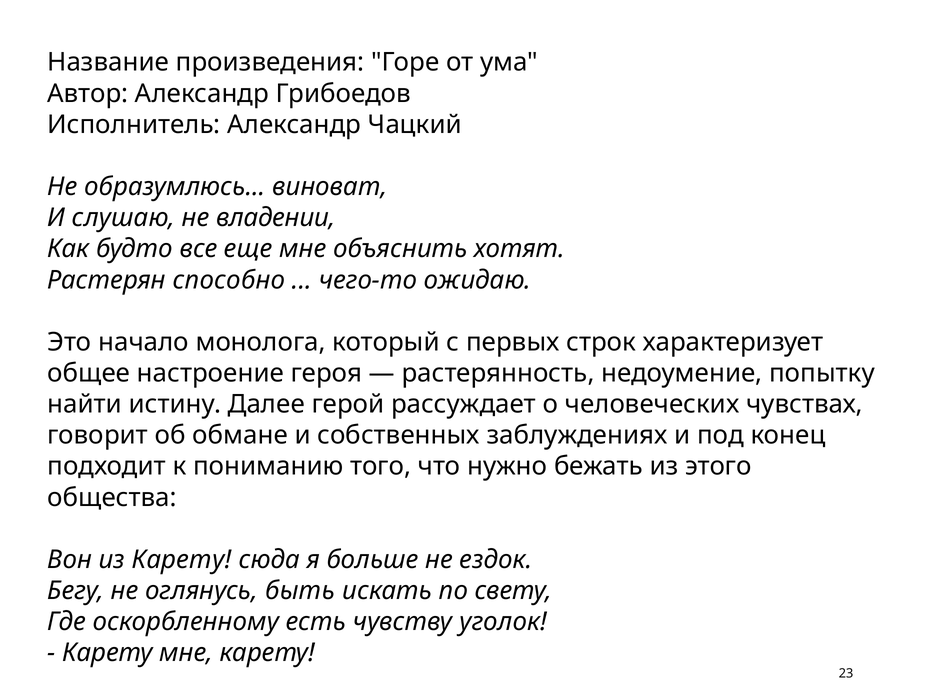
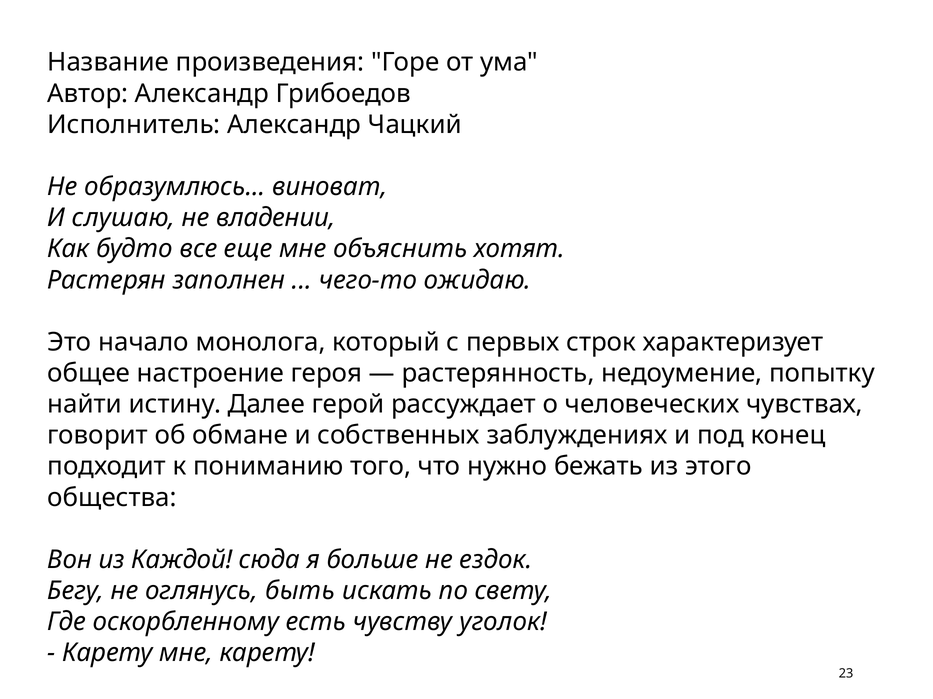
способно: способно -> заполнен
из Карету: Карету -> Каждой
